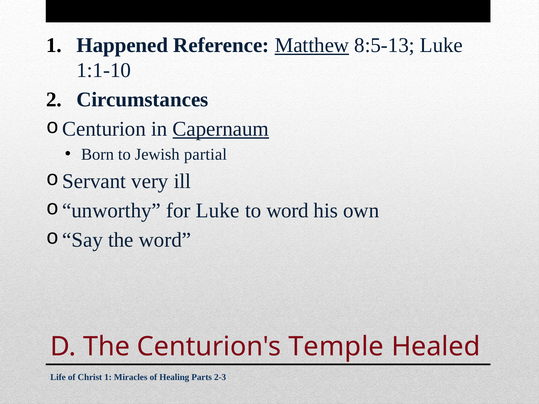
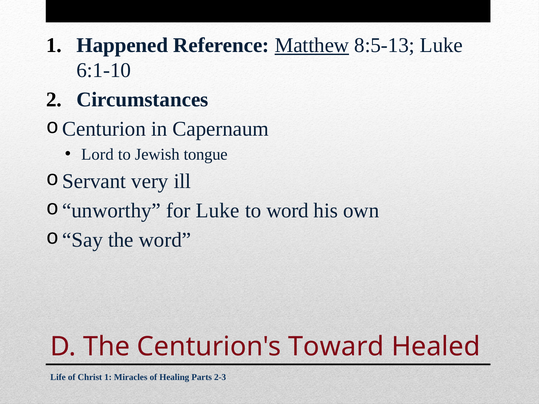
1:1-10: 1:1-10 -> 6:1-10
Capernaum underline: present -> none
Born: Born -> Lord
partial: partial -> tongue
Temple: Temple -> Toward
